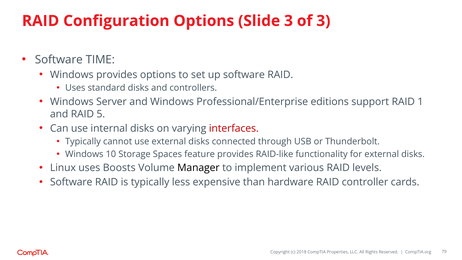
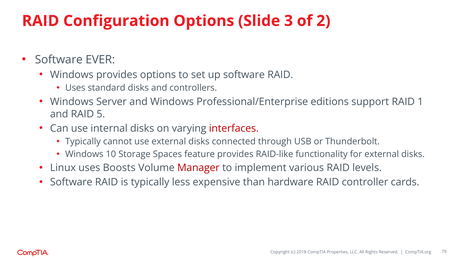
of 3: 3 -> 2
TIME: TIME -> EVER
Manager colour: black -> red
